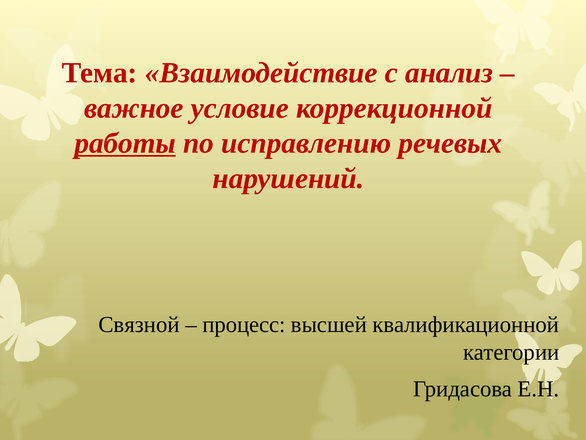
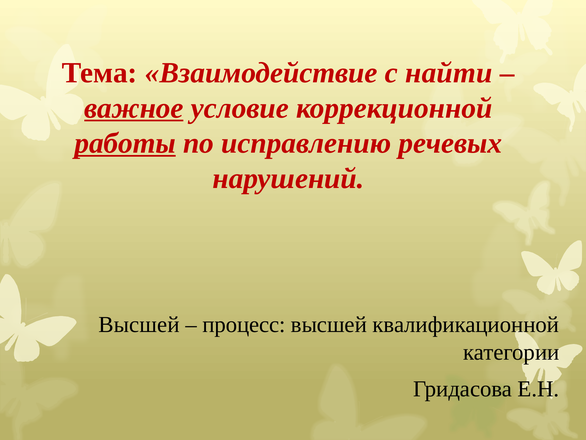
анализ: анализ -> найти
важное underline: none -> present
Связной at (139, 324): Связной -> Высшей
